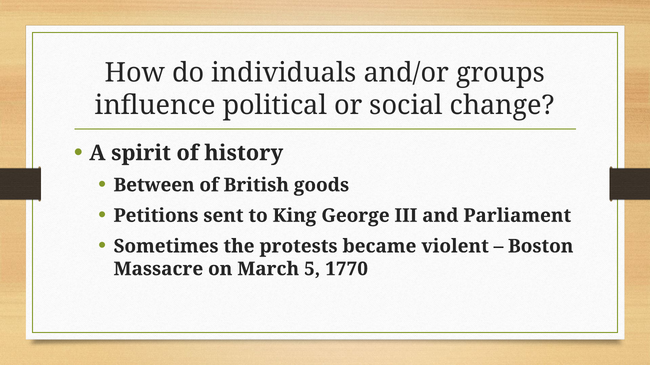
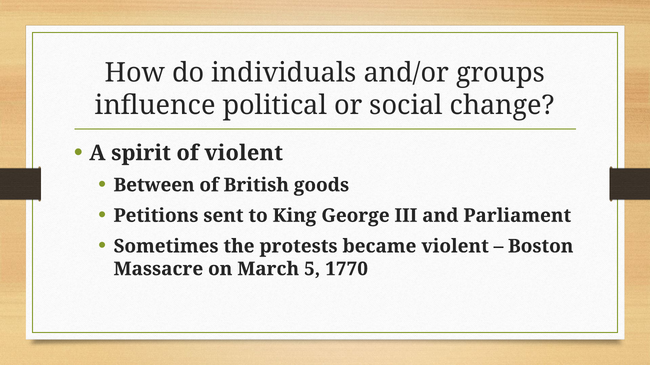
of history: history -> violent
